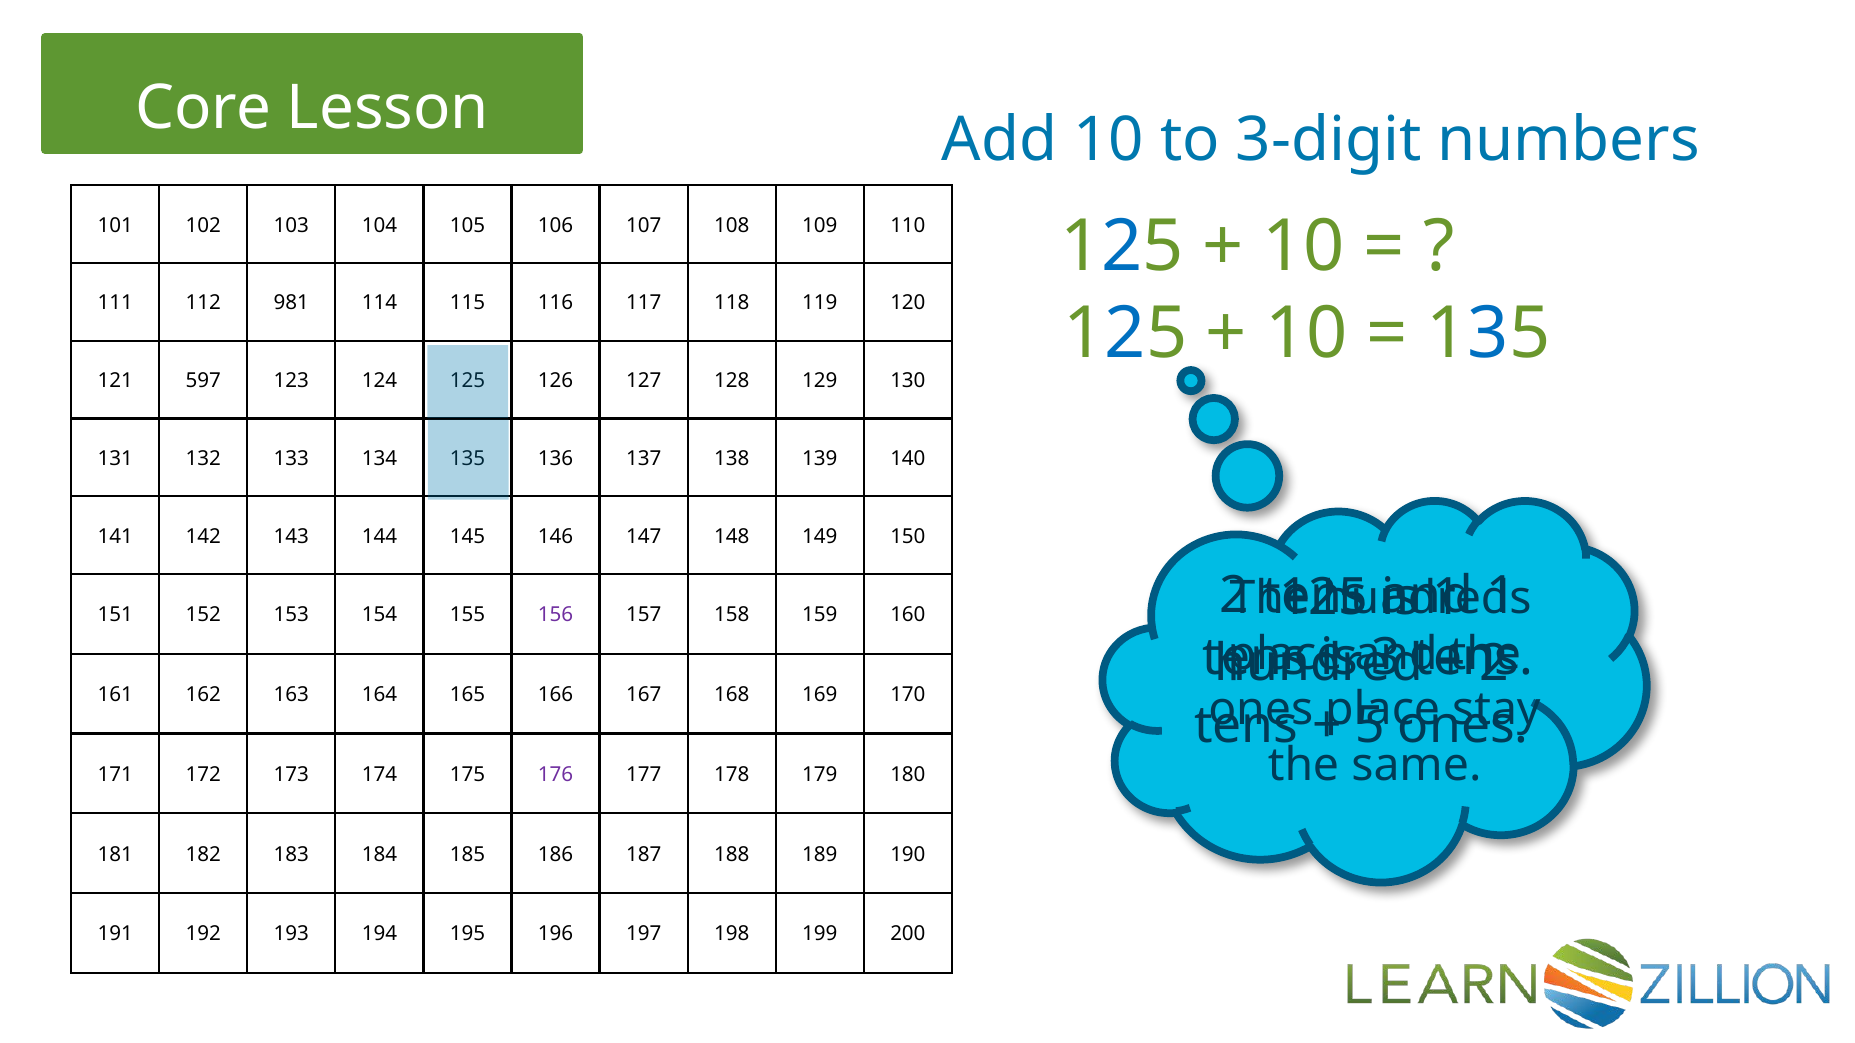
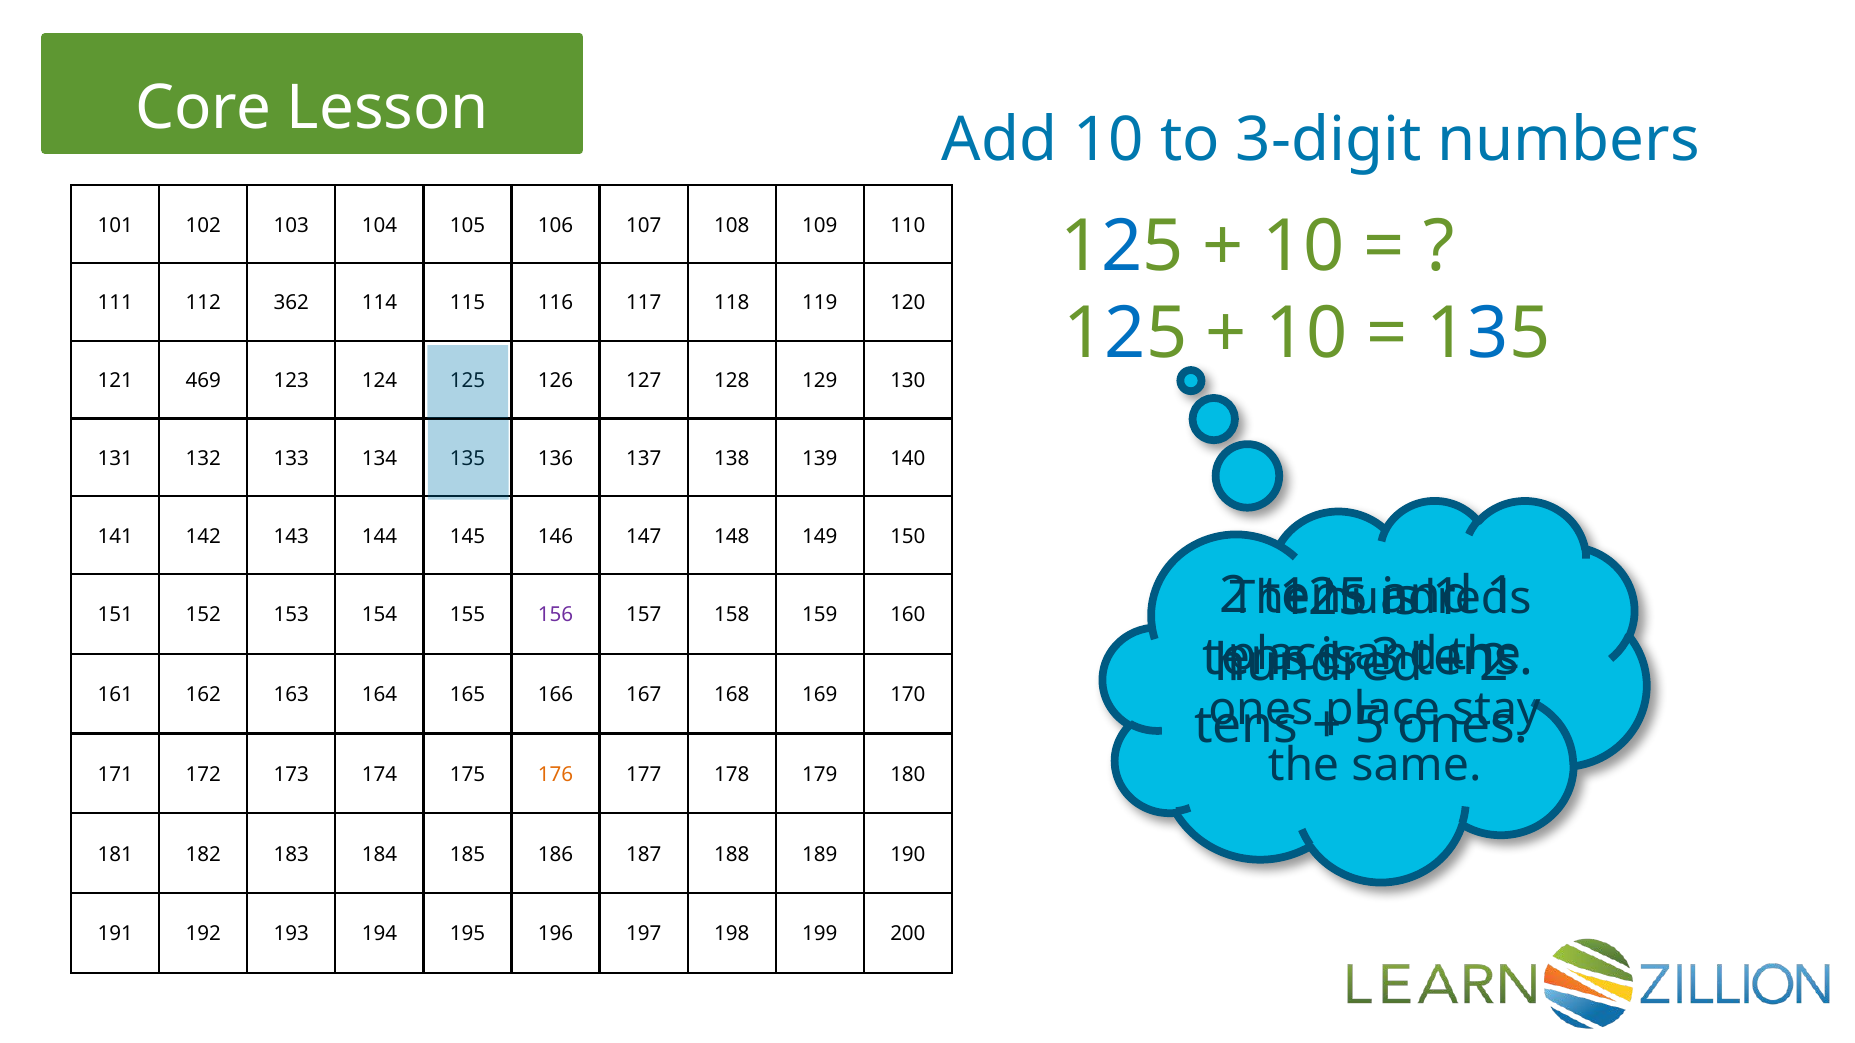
981: 981 -> 362
597: 597 -> 469
176 colour: purple -> orange
